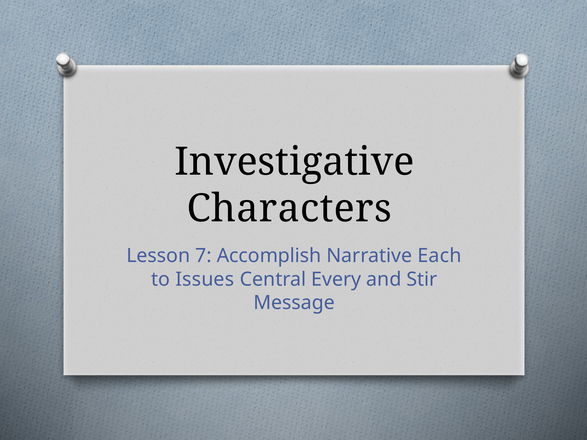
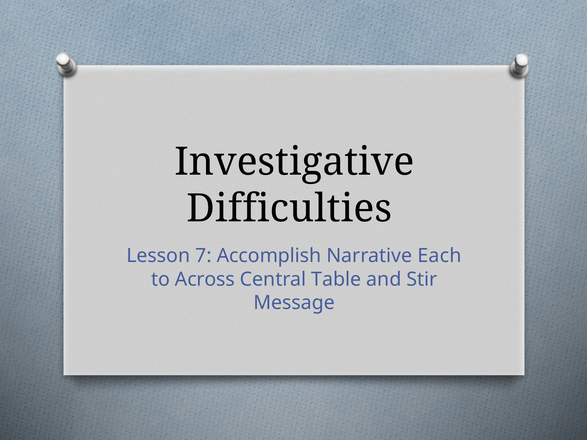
Characters: Characters -> Difficulties
Issues: Issues -> Across
Every: Every -> Table
